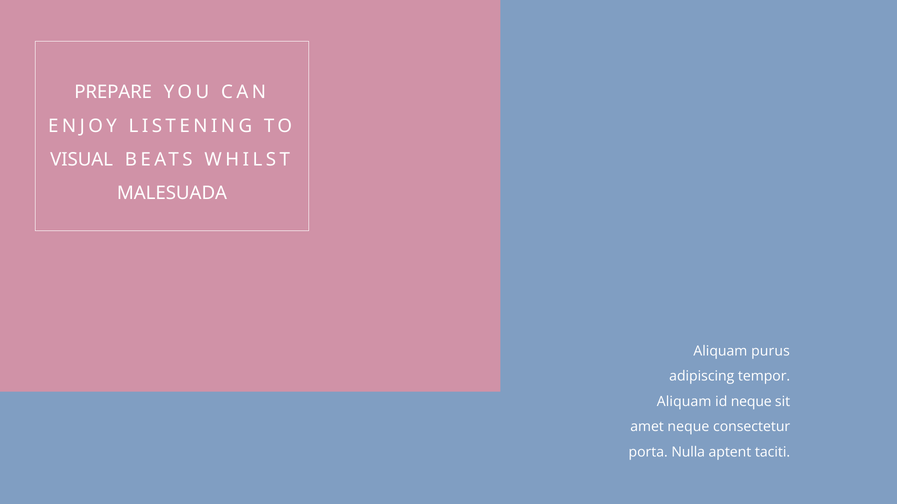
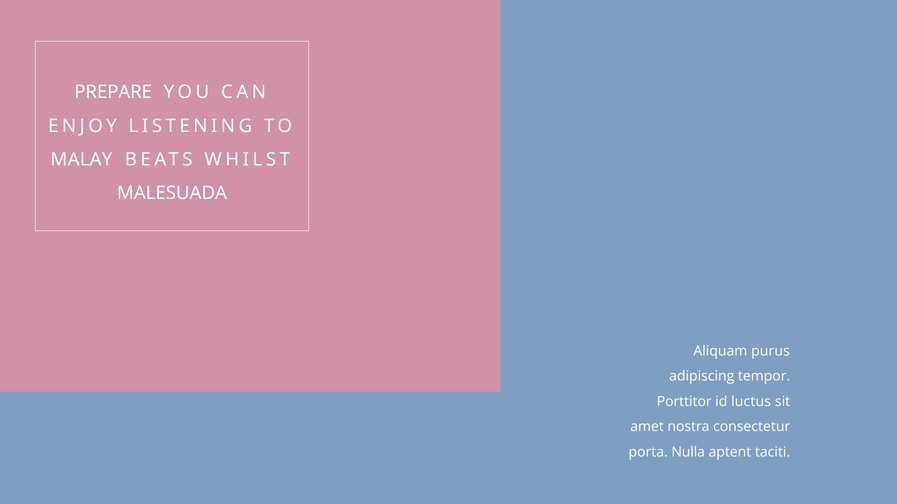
VISUAL: VISUAL -> MALAY
Aliquam at (684, 402): Aliquam -> Porttitor
id neque: neque -> luctus
amet neque: neque -> nostra
